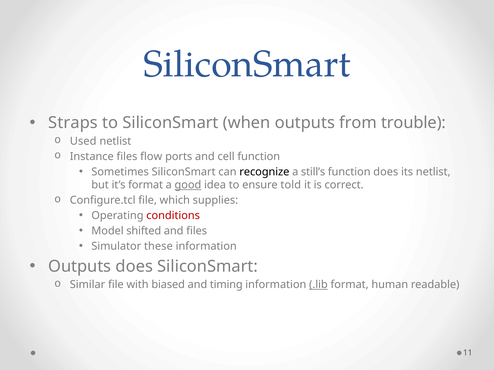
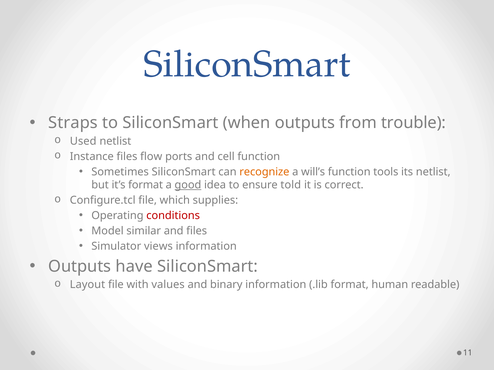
recognize colour: black -> orange
still’s: still’s -> will’s
function does: does -> tools
shifted: shifted -> similar
these: these -> views
Outputs does: does -> have
Similar: Similar -> Layout
biased: biased -> values
timing: timing -> binary
.lib underline: present -> none
